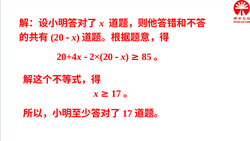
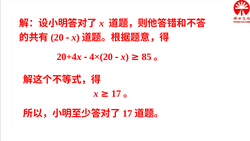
2×(20: 2×(20 -> 4×(20
